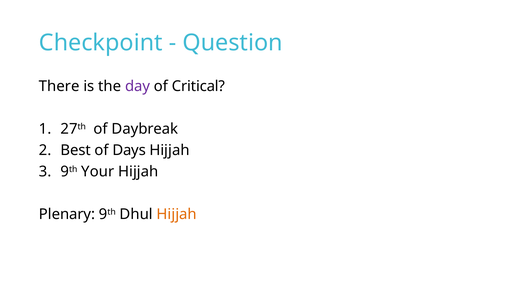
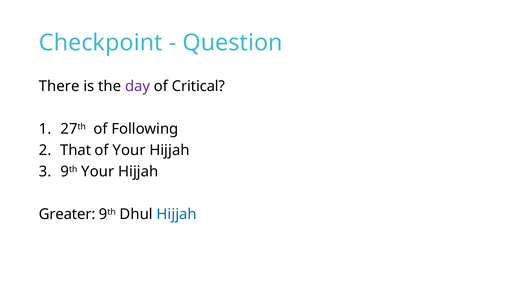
Daybreak: Daybreak -> Following
Best: Best -> That
of Days: Days -> Your
Plenary: Plenary -> Greater
Hijjah at (177, 215) colour: orange -> blue
